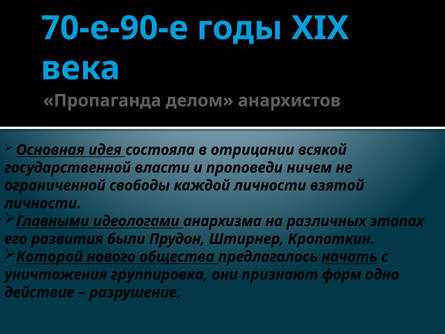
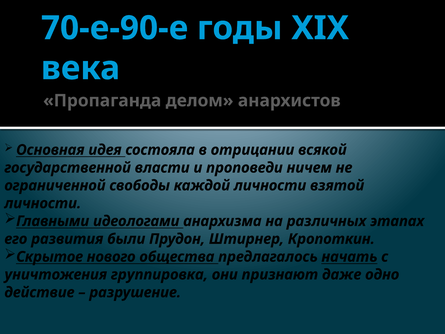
Которой: Которой -> Скрытое
форм: форм -> даже
